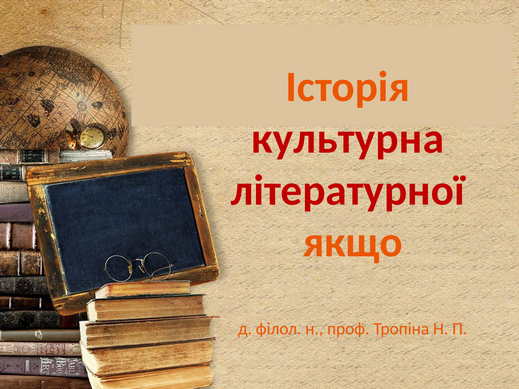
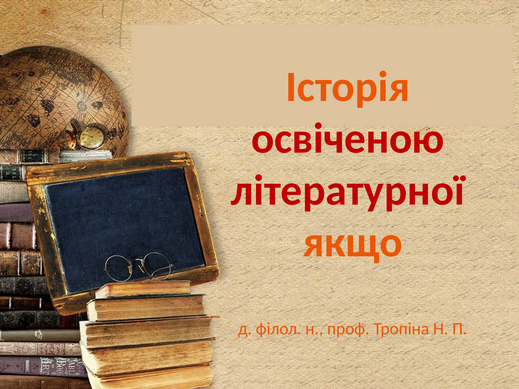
культурна: культурна -> освіченою
